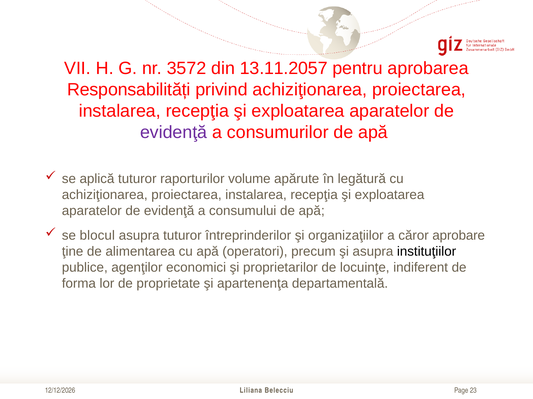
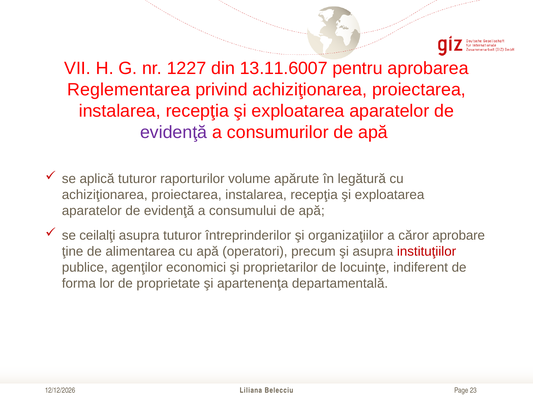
3572: 3572 -> 1227
13.11.2057: 13.11.2057 -> 13.11.6007
Responsabilități: Responsabilități -> Reglementarea
blocul: blocul -> ceilalţi
instituţiilor colour: black -> red
